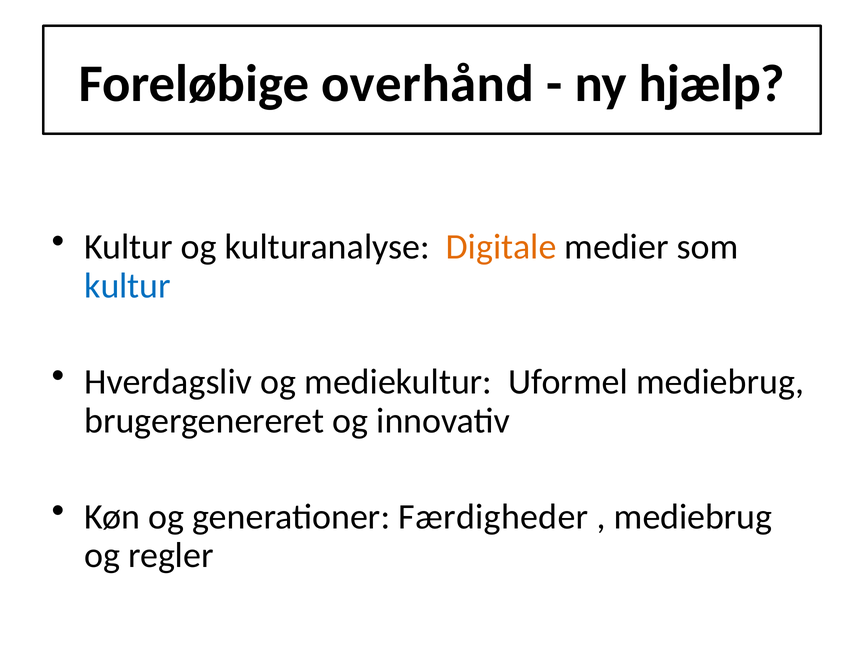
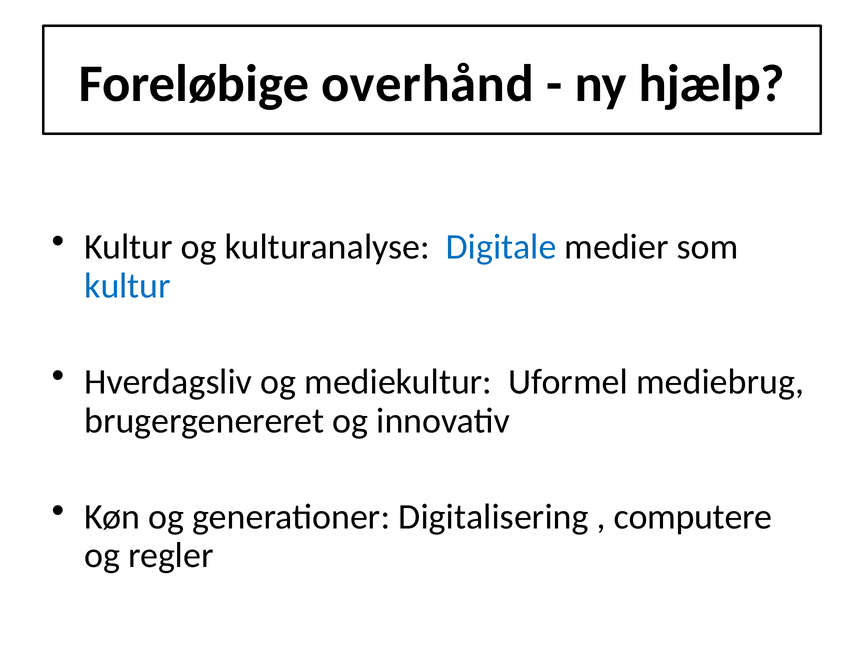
Digitale colour: orange -> blue
Færdigheder: Færdigheder -> Digitalisering
mediebrug at (693, 517): mediebrug -> computere
